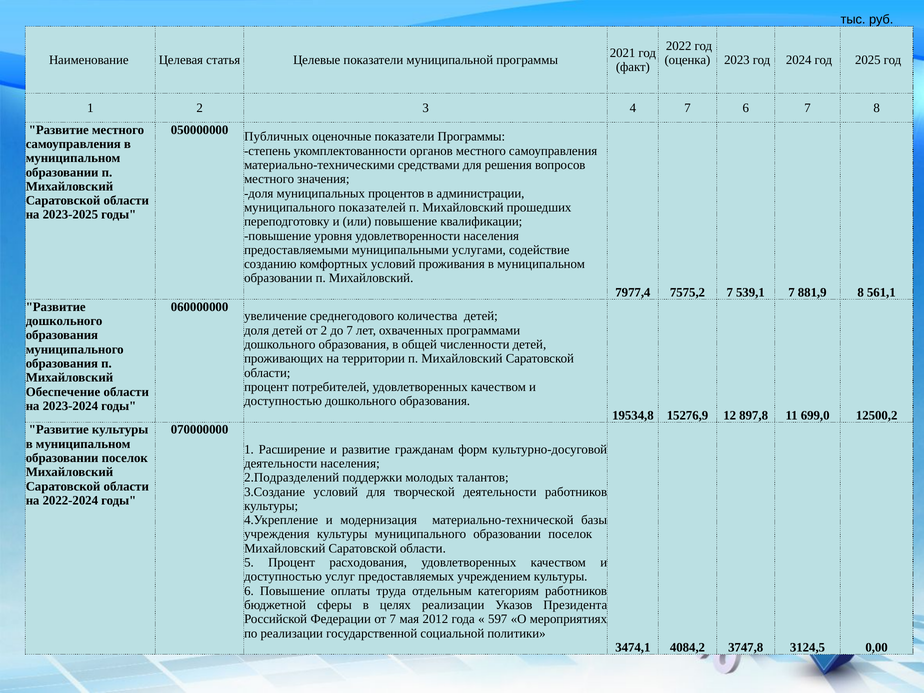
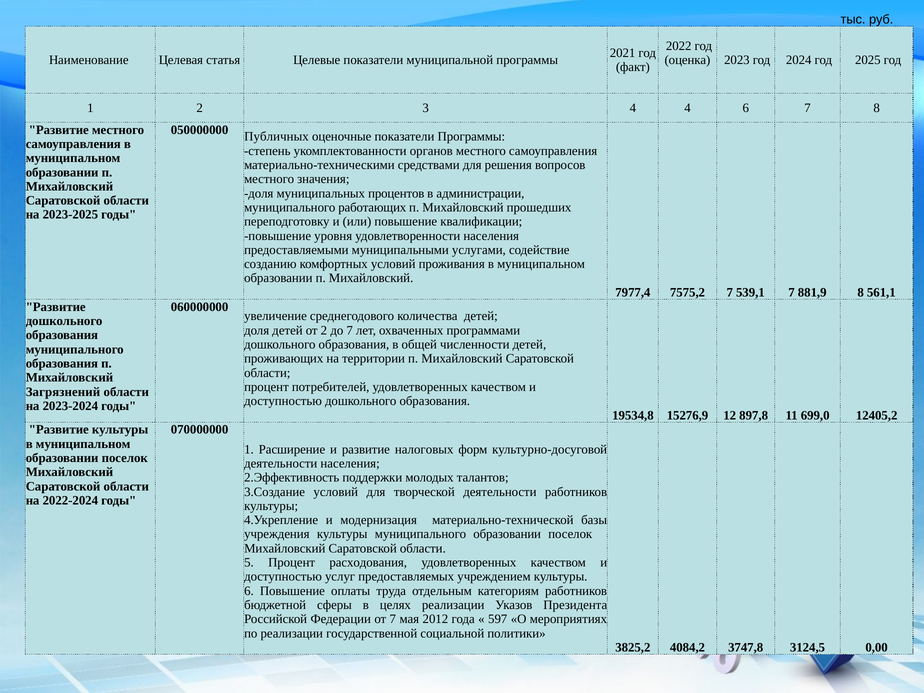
4 7: 7 -> 4
показателей: показателей -> работающих
Обеспечение: Обеспечение -> Загрязнений
12500,2: 12500,2 -> 12405,2
гражданам: гражданам -> налоговых
2.Подразделений: 2.Подразделений -> 2.Эффективность
3474,1: 3474,1 -> 3825,2
